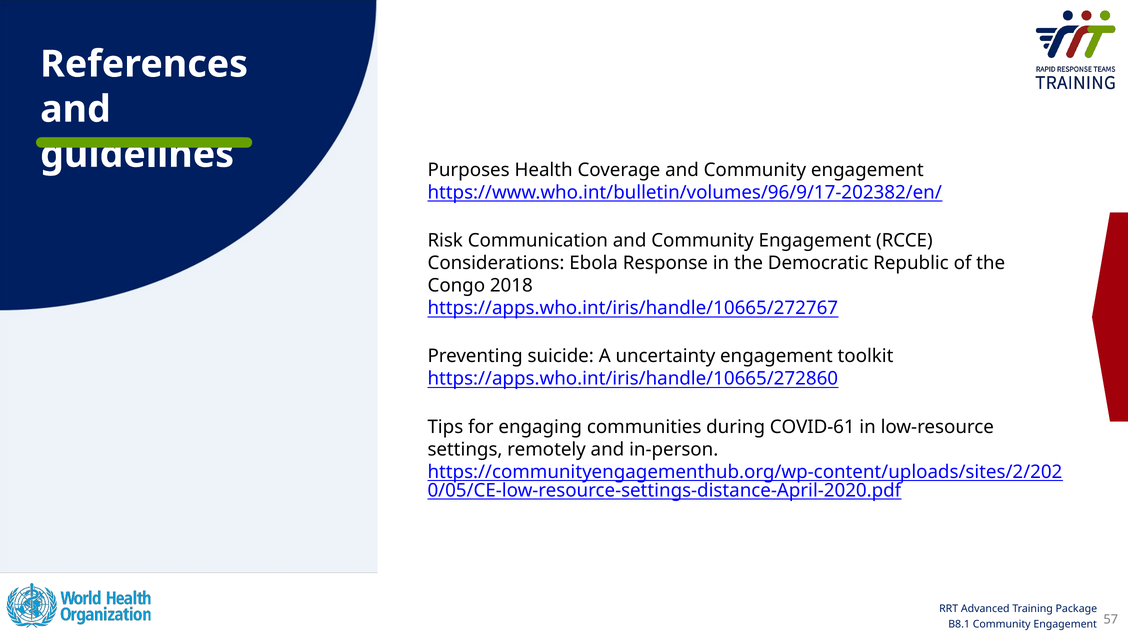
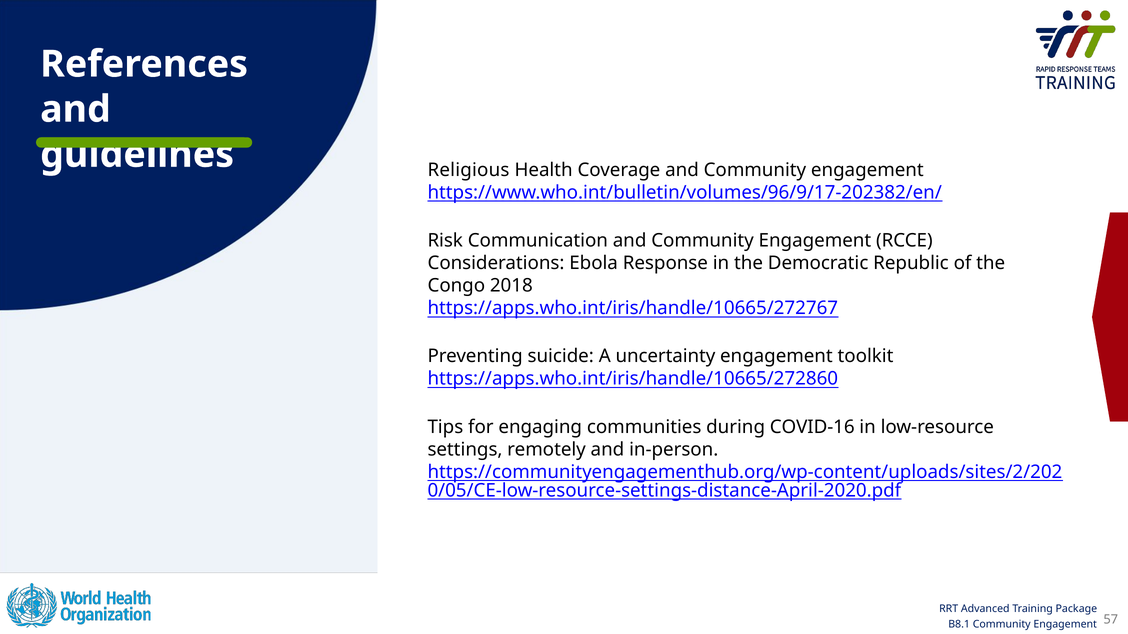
Purposes: Purposes -> Religious
COVID-61: COVID-61 -> COVID-16
